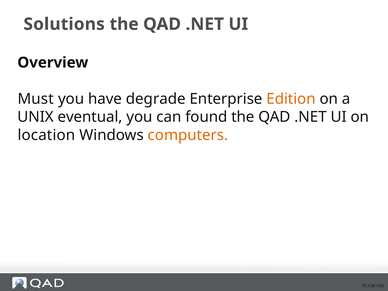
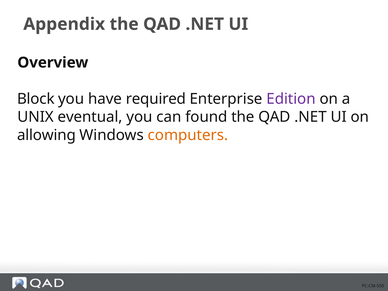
Solutions: Solutions -> Appendix
Must: Must -> Block
degrade: degrade -> required
Edition colour: orange -> purple
location: location -> allowing
